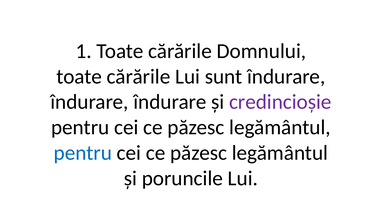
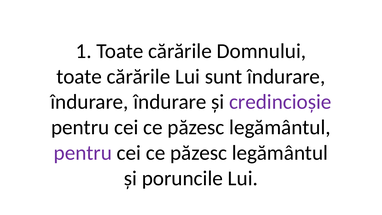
pentru at (83, 153) colour: blue -> purple
